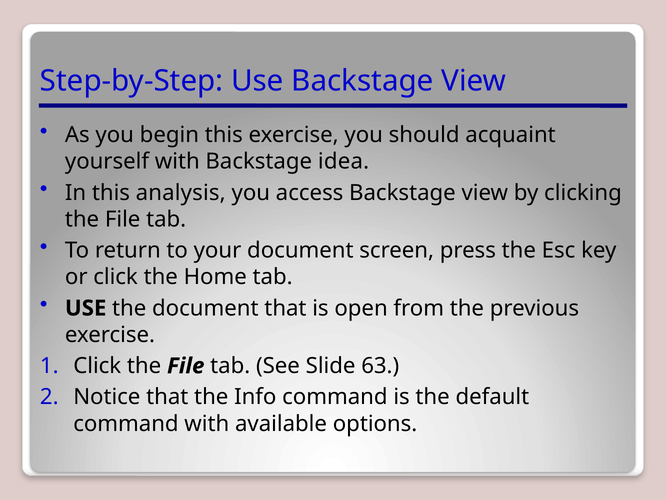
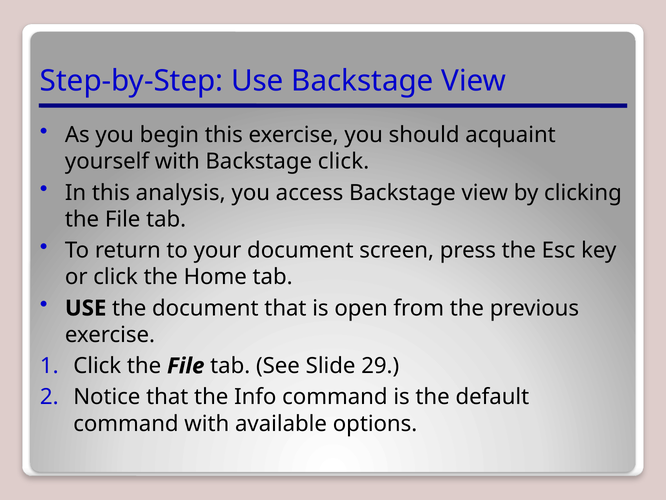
Backstage idea: idea -> click
63: 63 -> 29
